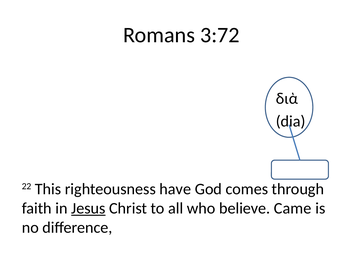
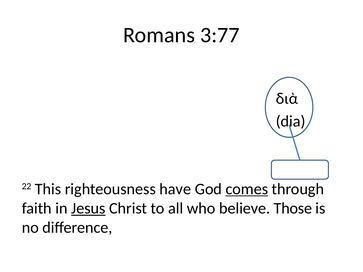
3:72: 3:72 -> 3:77
comes underline: none -> present
Came: Came -> Those
